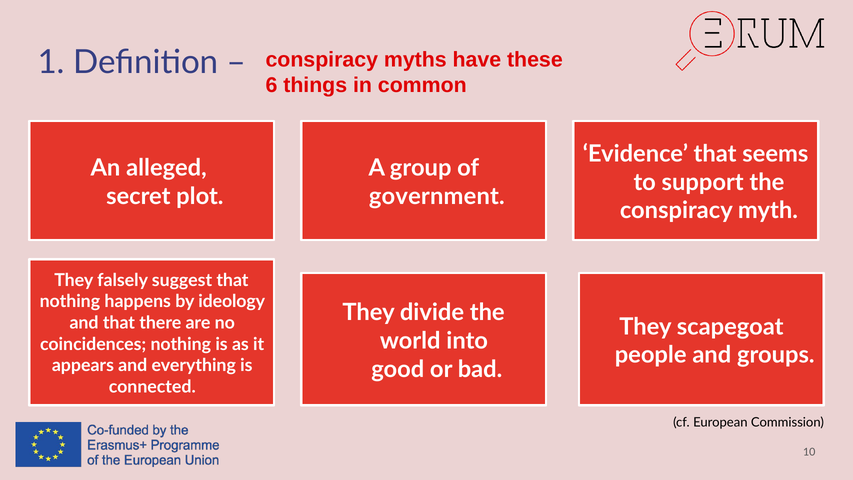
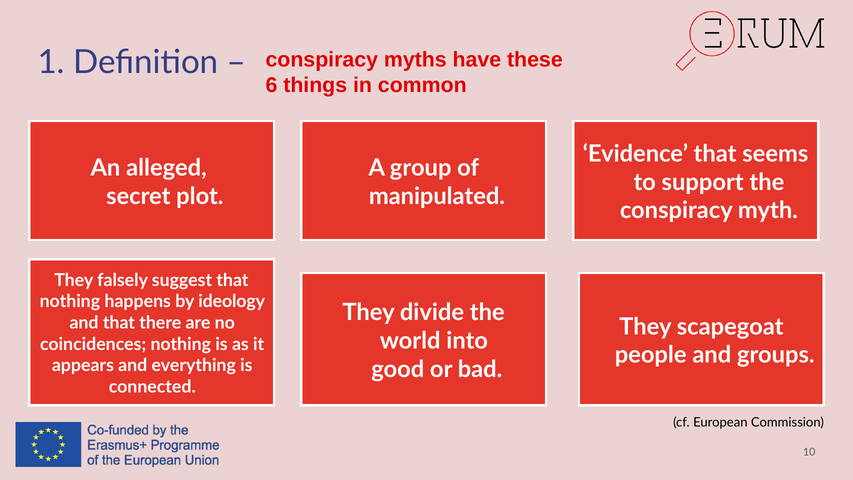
government: government -> manipulated
